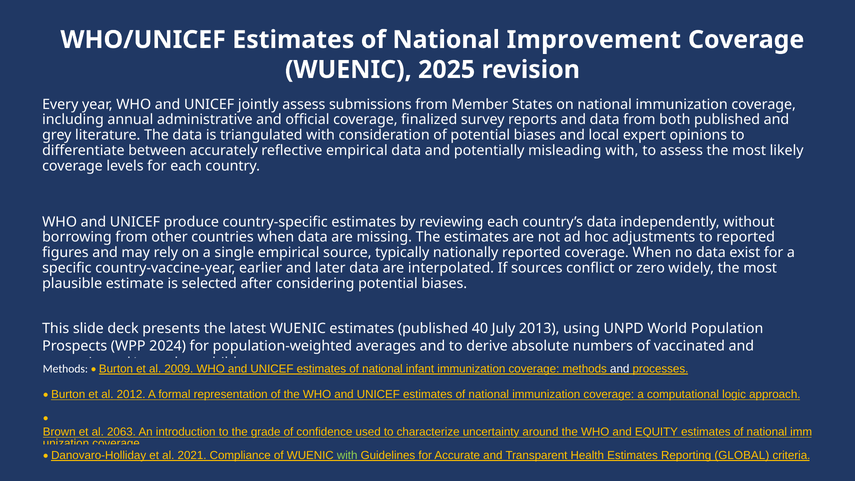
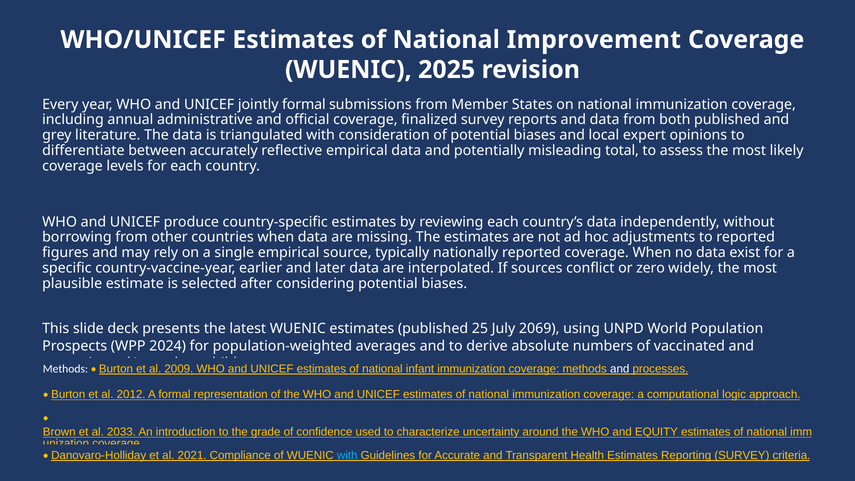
jointly assess: assess -> formal
misleading with: with -> total
40: 40 -> 25
2013: 2013 -> 2069
2063: 2063 -> 2033
with at (347, 455) colour: light green -> light blue
Reporting GLOBAL: GLOBAL -> SURVEY
